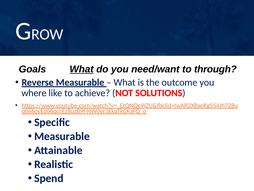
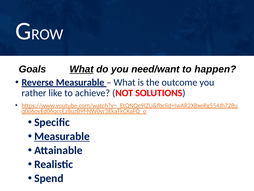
through: through -> happen
where: where -> rather
Measurable at (62, 136) underline: none -> present
